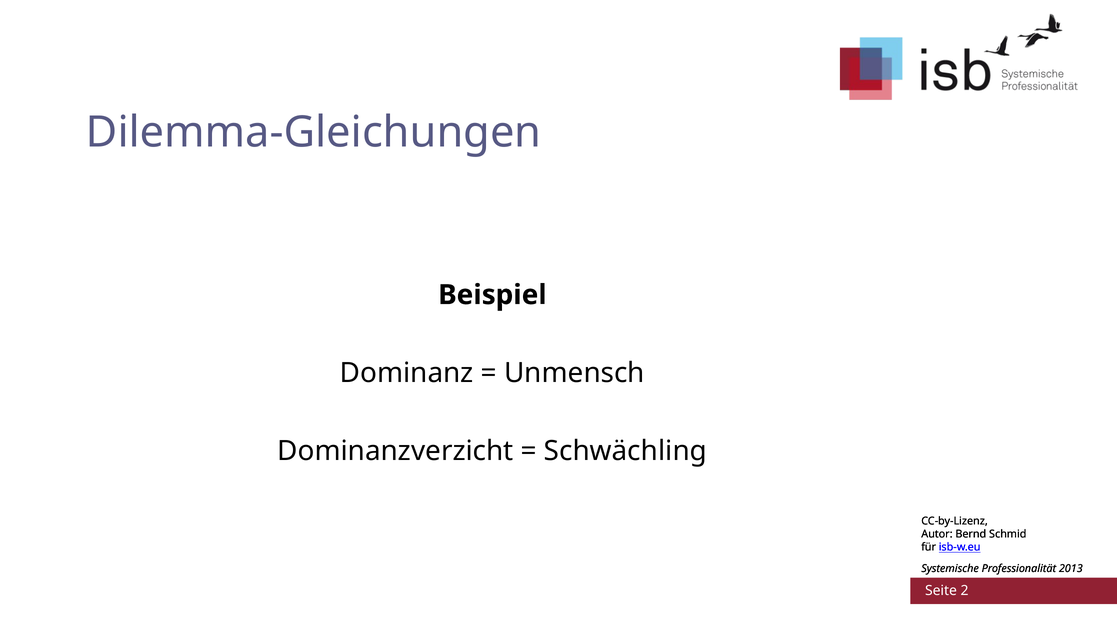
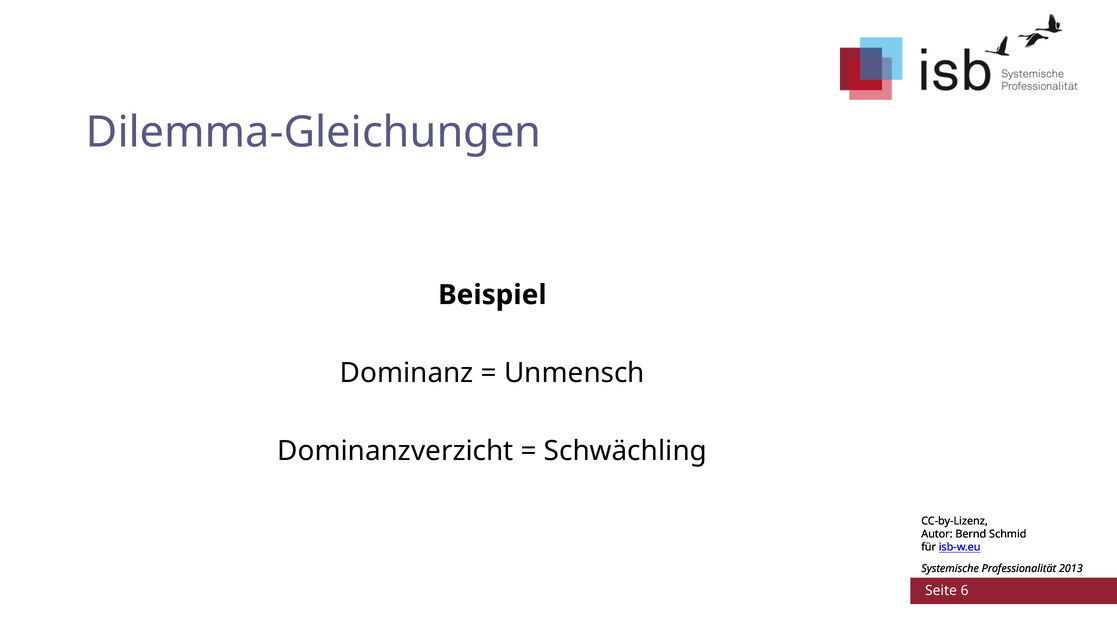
2: 2 -> 6
